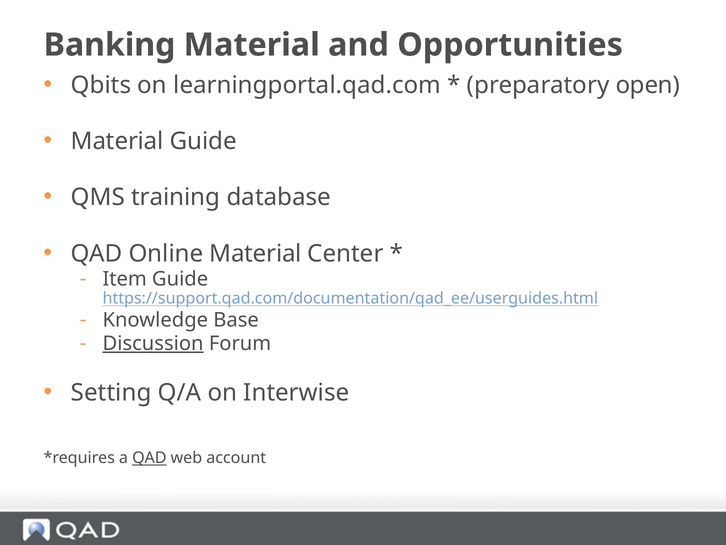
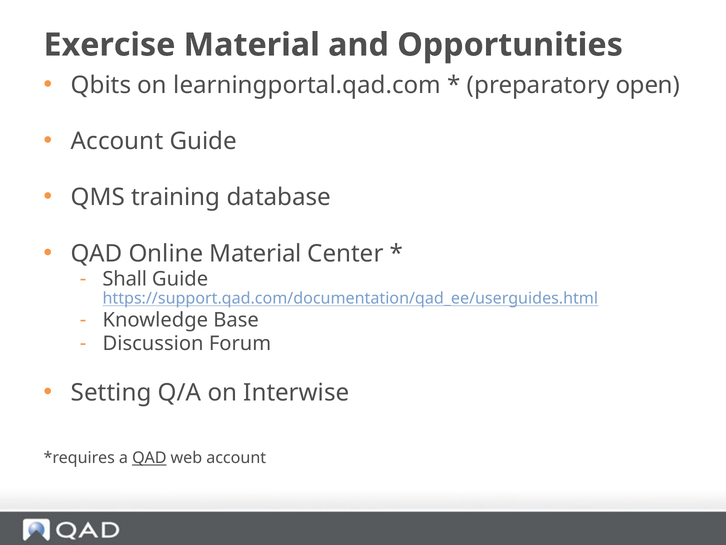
Banking: Banking -> Exercise
Material at (117, 141): Material -> Account
Item: Item -> Shall
Discussion underline: present -> none
